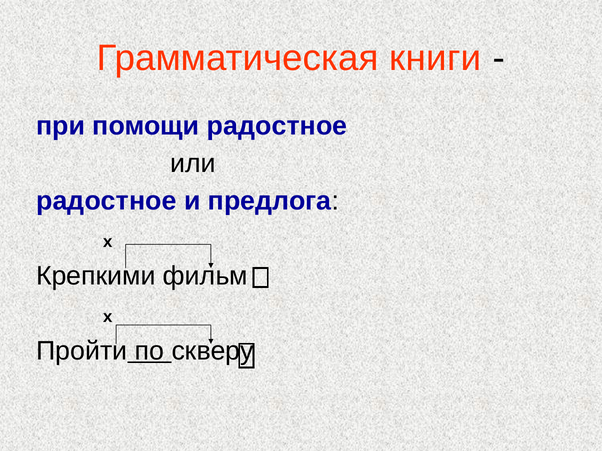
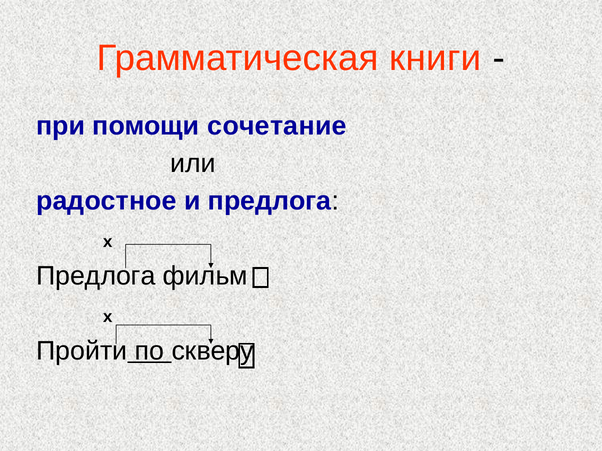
помощи радостное: радостное -> сочетание
Крепкими at (96, 276): Крепкими -> Предлога
